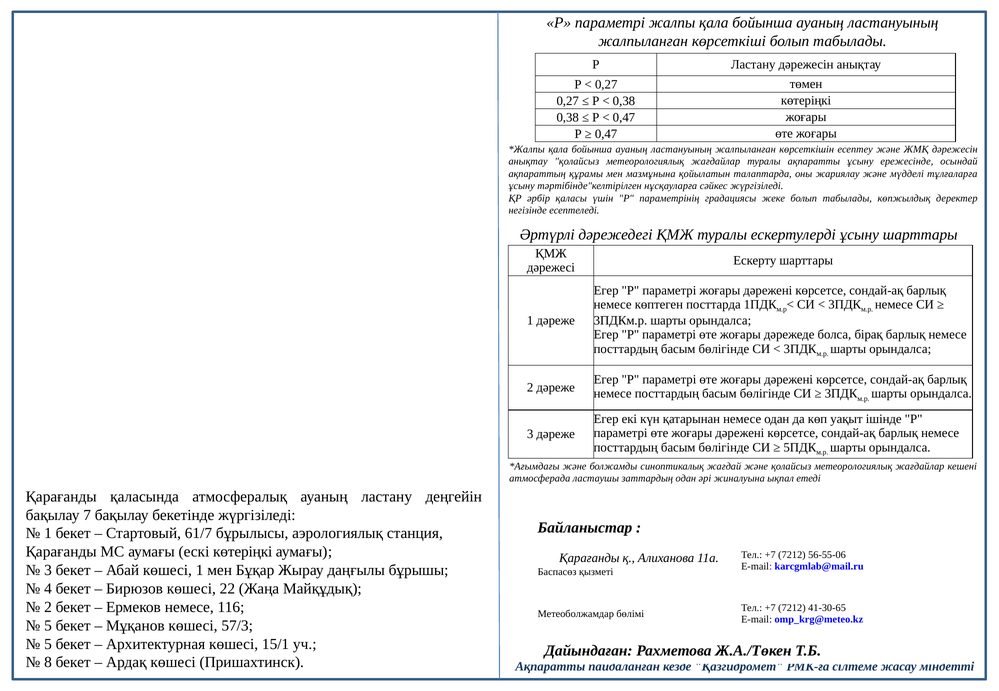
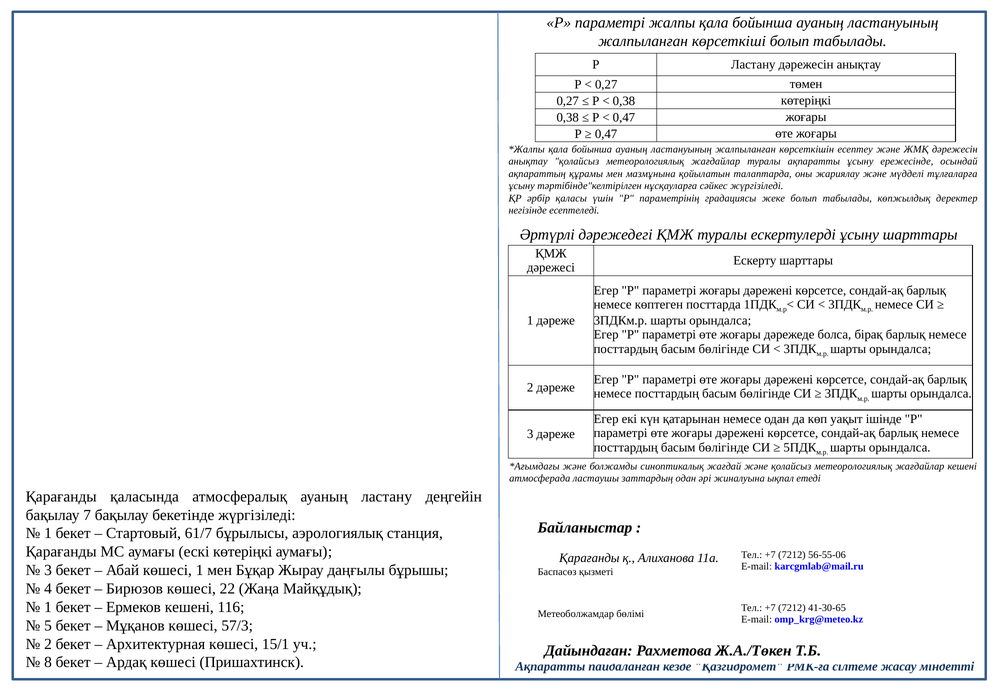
2 at (48, 608): 2 -> 1
Ермеков немесе: немесе -> кешені
5 at (48, 645): 5 -> 2
